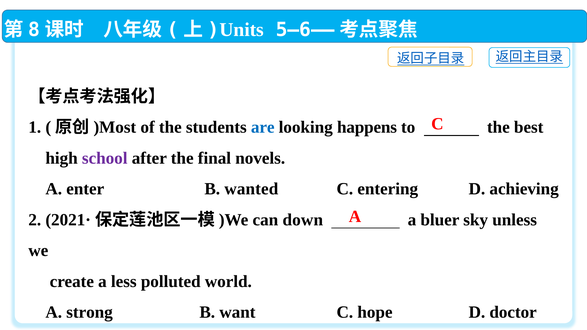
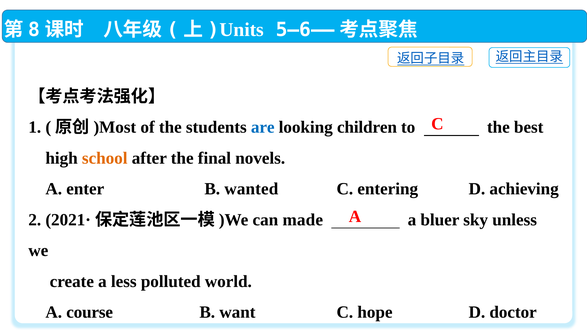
happens: happens -> children
school colour: purple -> orange
down: down -> made
strong: strong -> course
